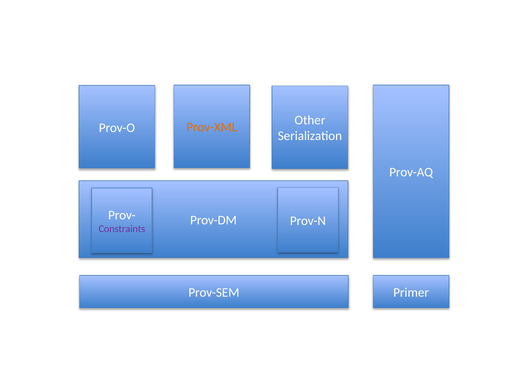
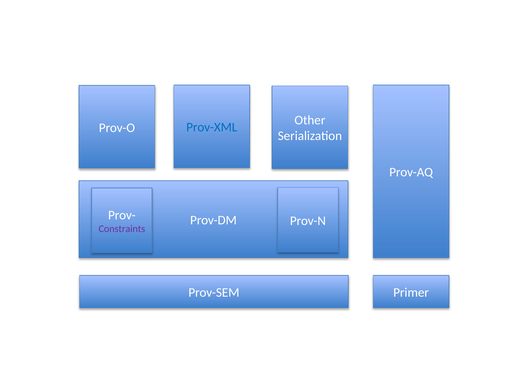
Prov-XML colour: orange -> blue
